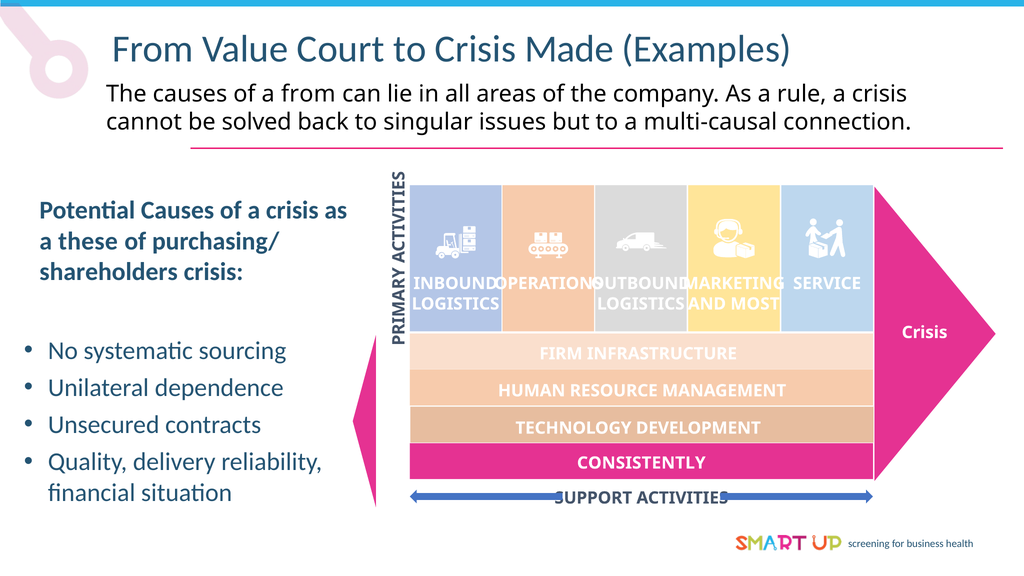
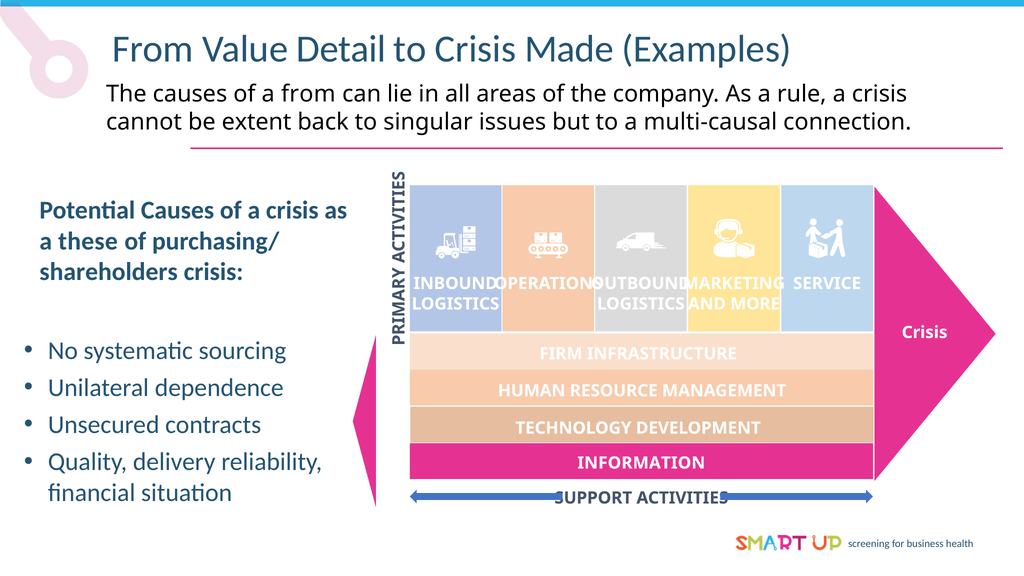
Court: Court -> Detail
solved: solved -> extent
MOST: MOST -> MORE
CONSISTENTLY: CONSISTENTLY -> INFORMATION
